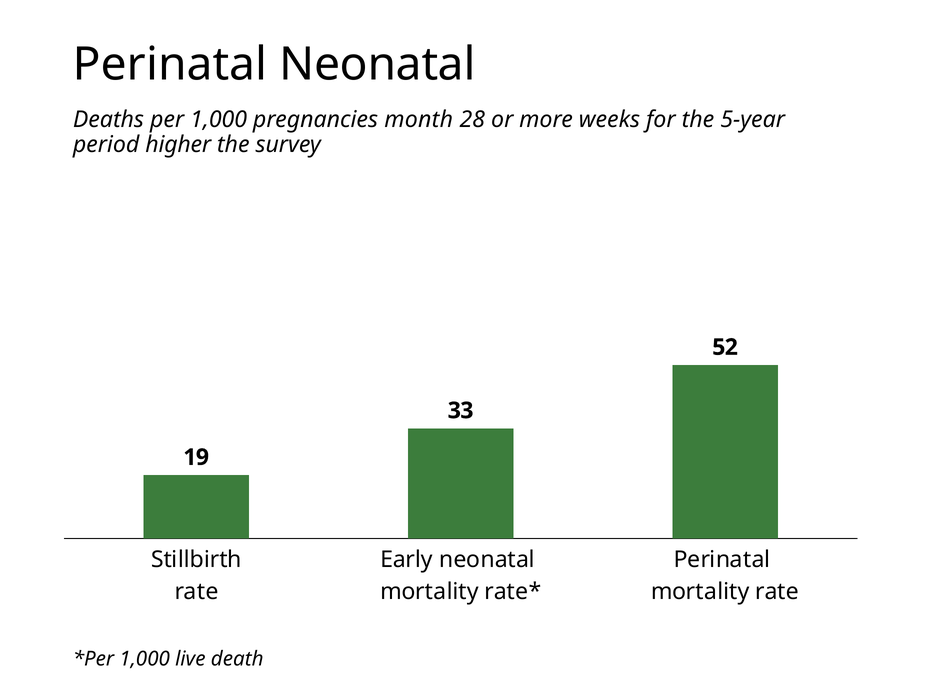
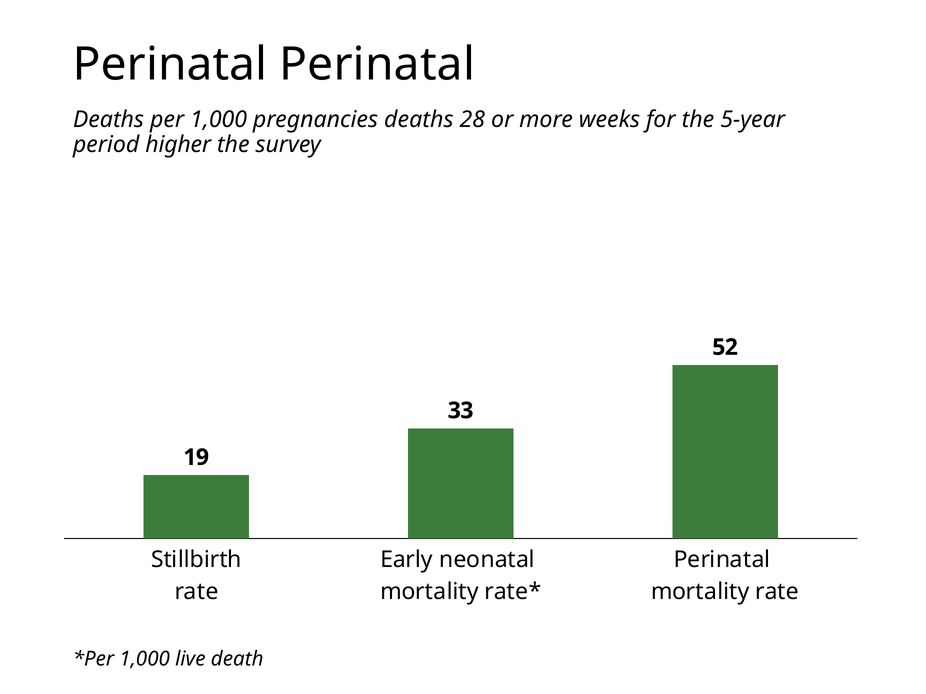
Perinatal Neonatal: Neonatal -> Perinatal
pregnancies month: month -> deaths
